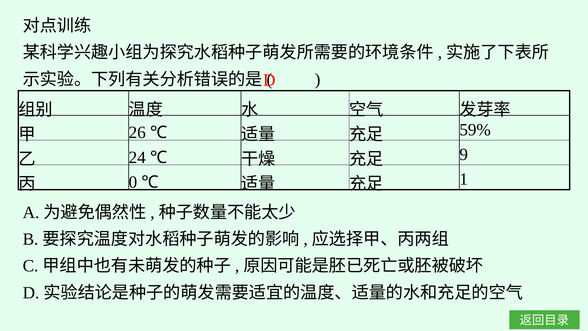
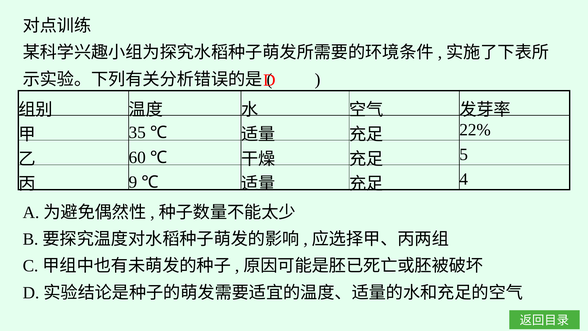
26: 26 -> 35
59%: 59% -> 22%
24: 24 -> 60
9: 9 -> 5
0: 0 -> 9
1: 1 -> 4
